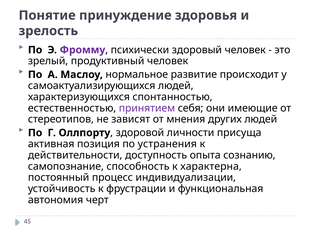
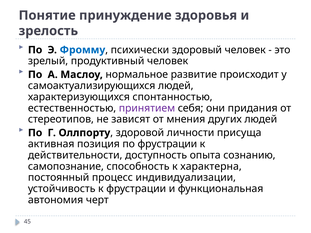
Фромму colour: purple -> blue
имеющие: имеющие -> придания
по устранения: устранения -> фрустрации
